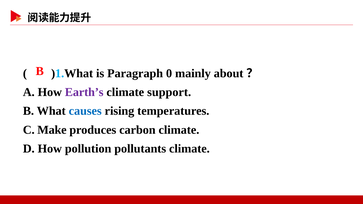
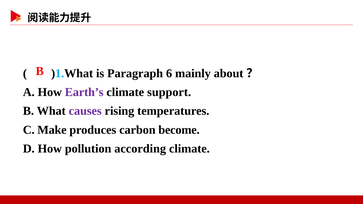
0: 0 -> 6
causes colour: blue -> purple
carbon climate: climate -> become
pollutants: pollutants -> according
